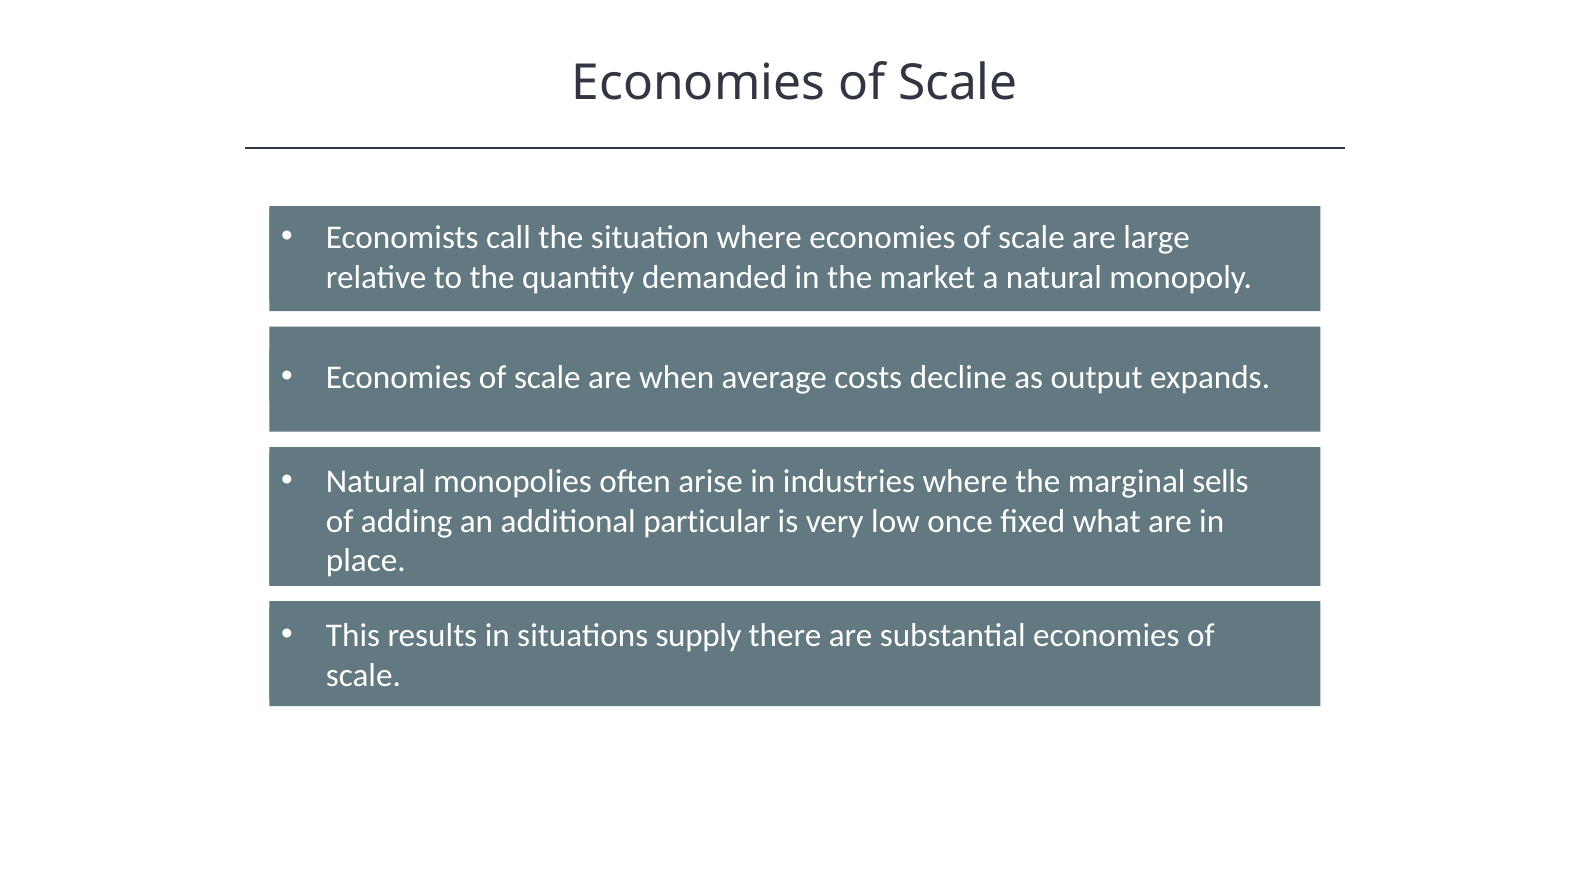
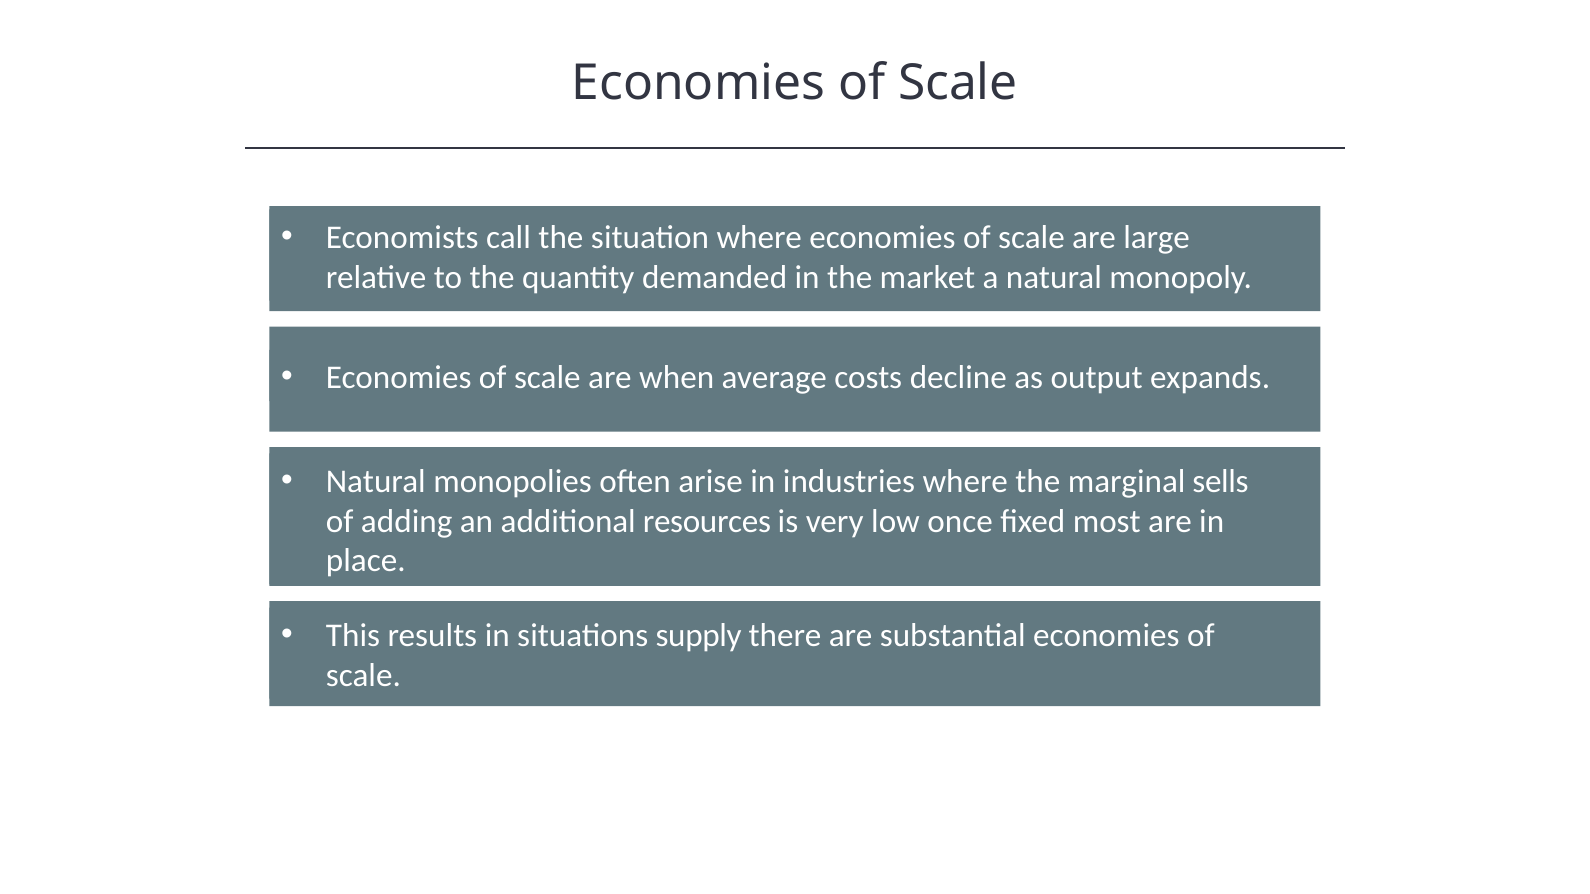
particular: particular -> resources
what: what -> most
